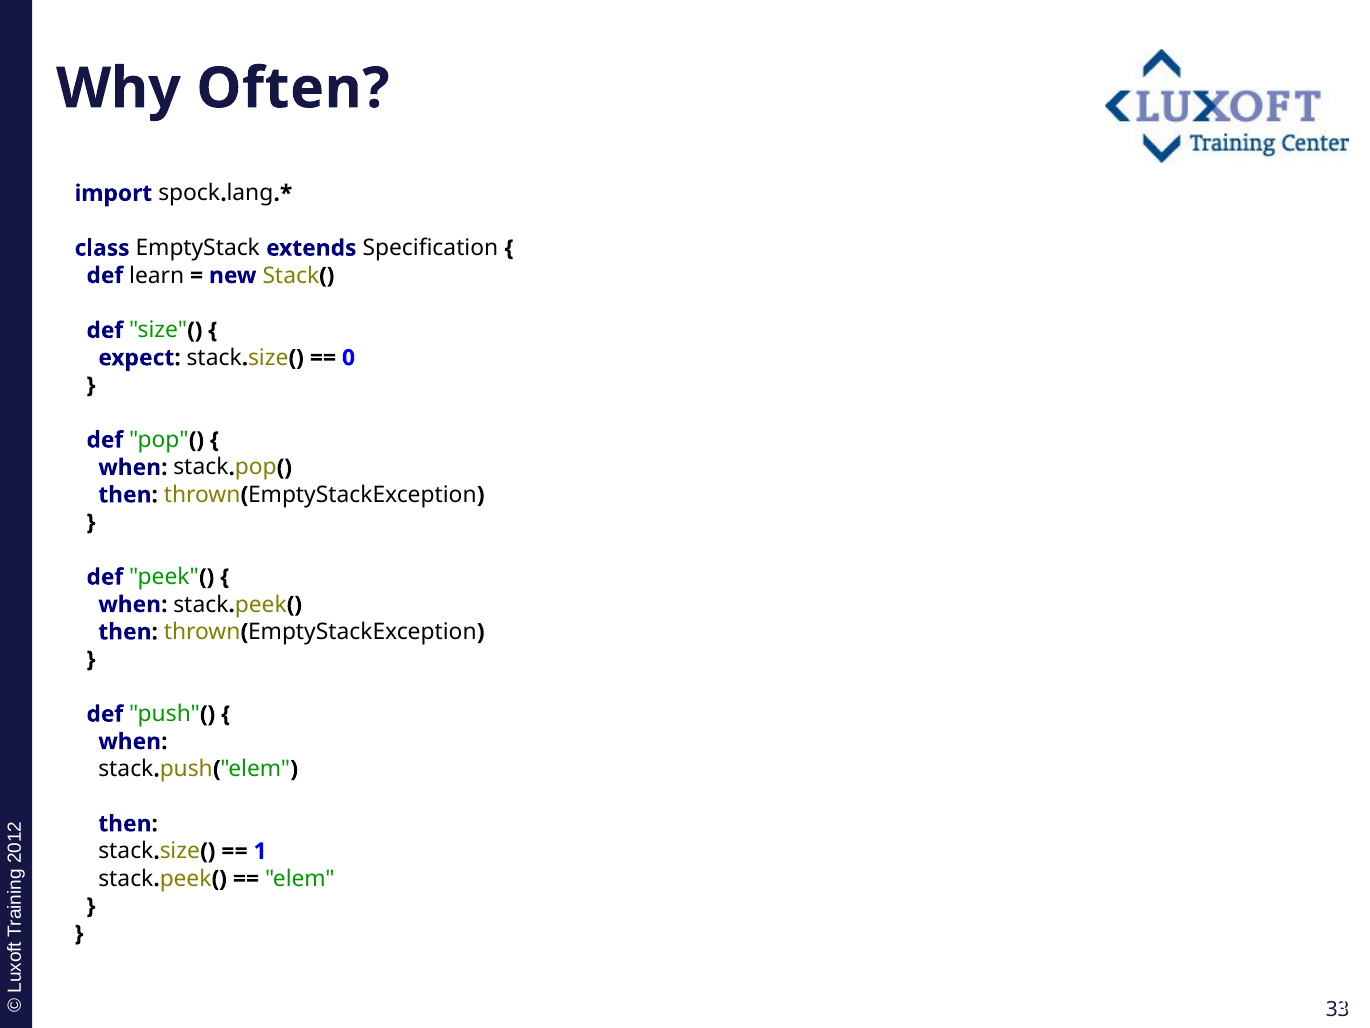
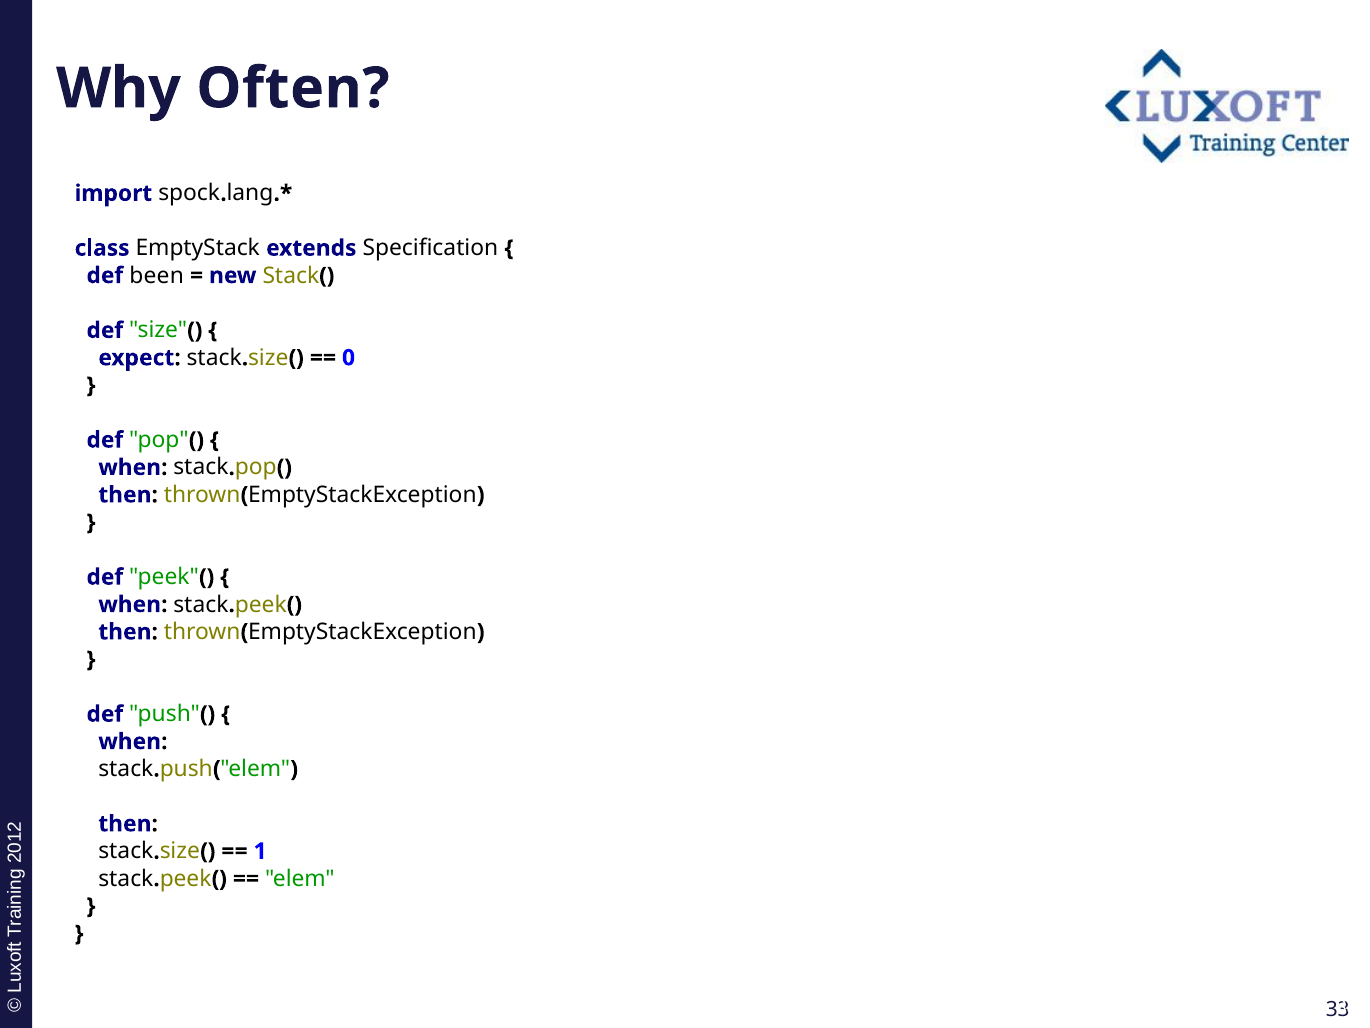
learn: learn -> been
